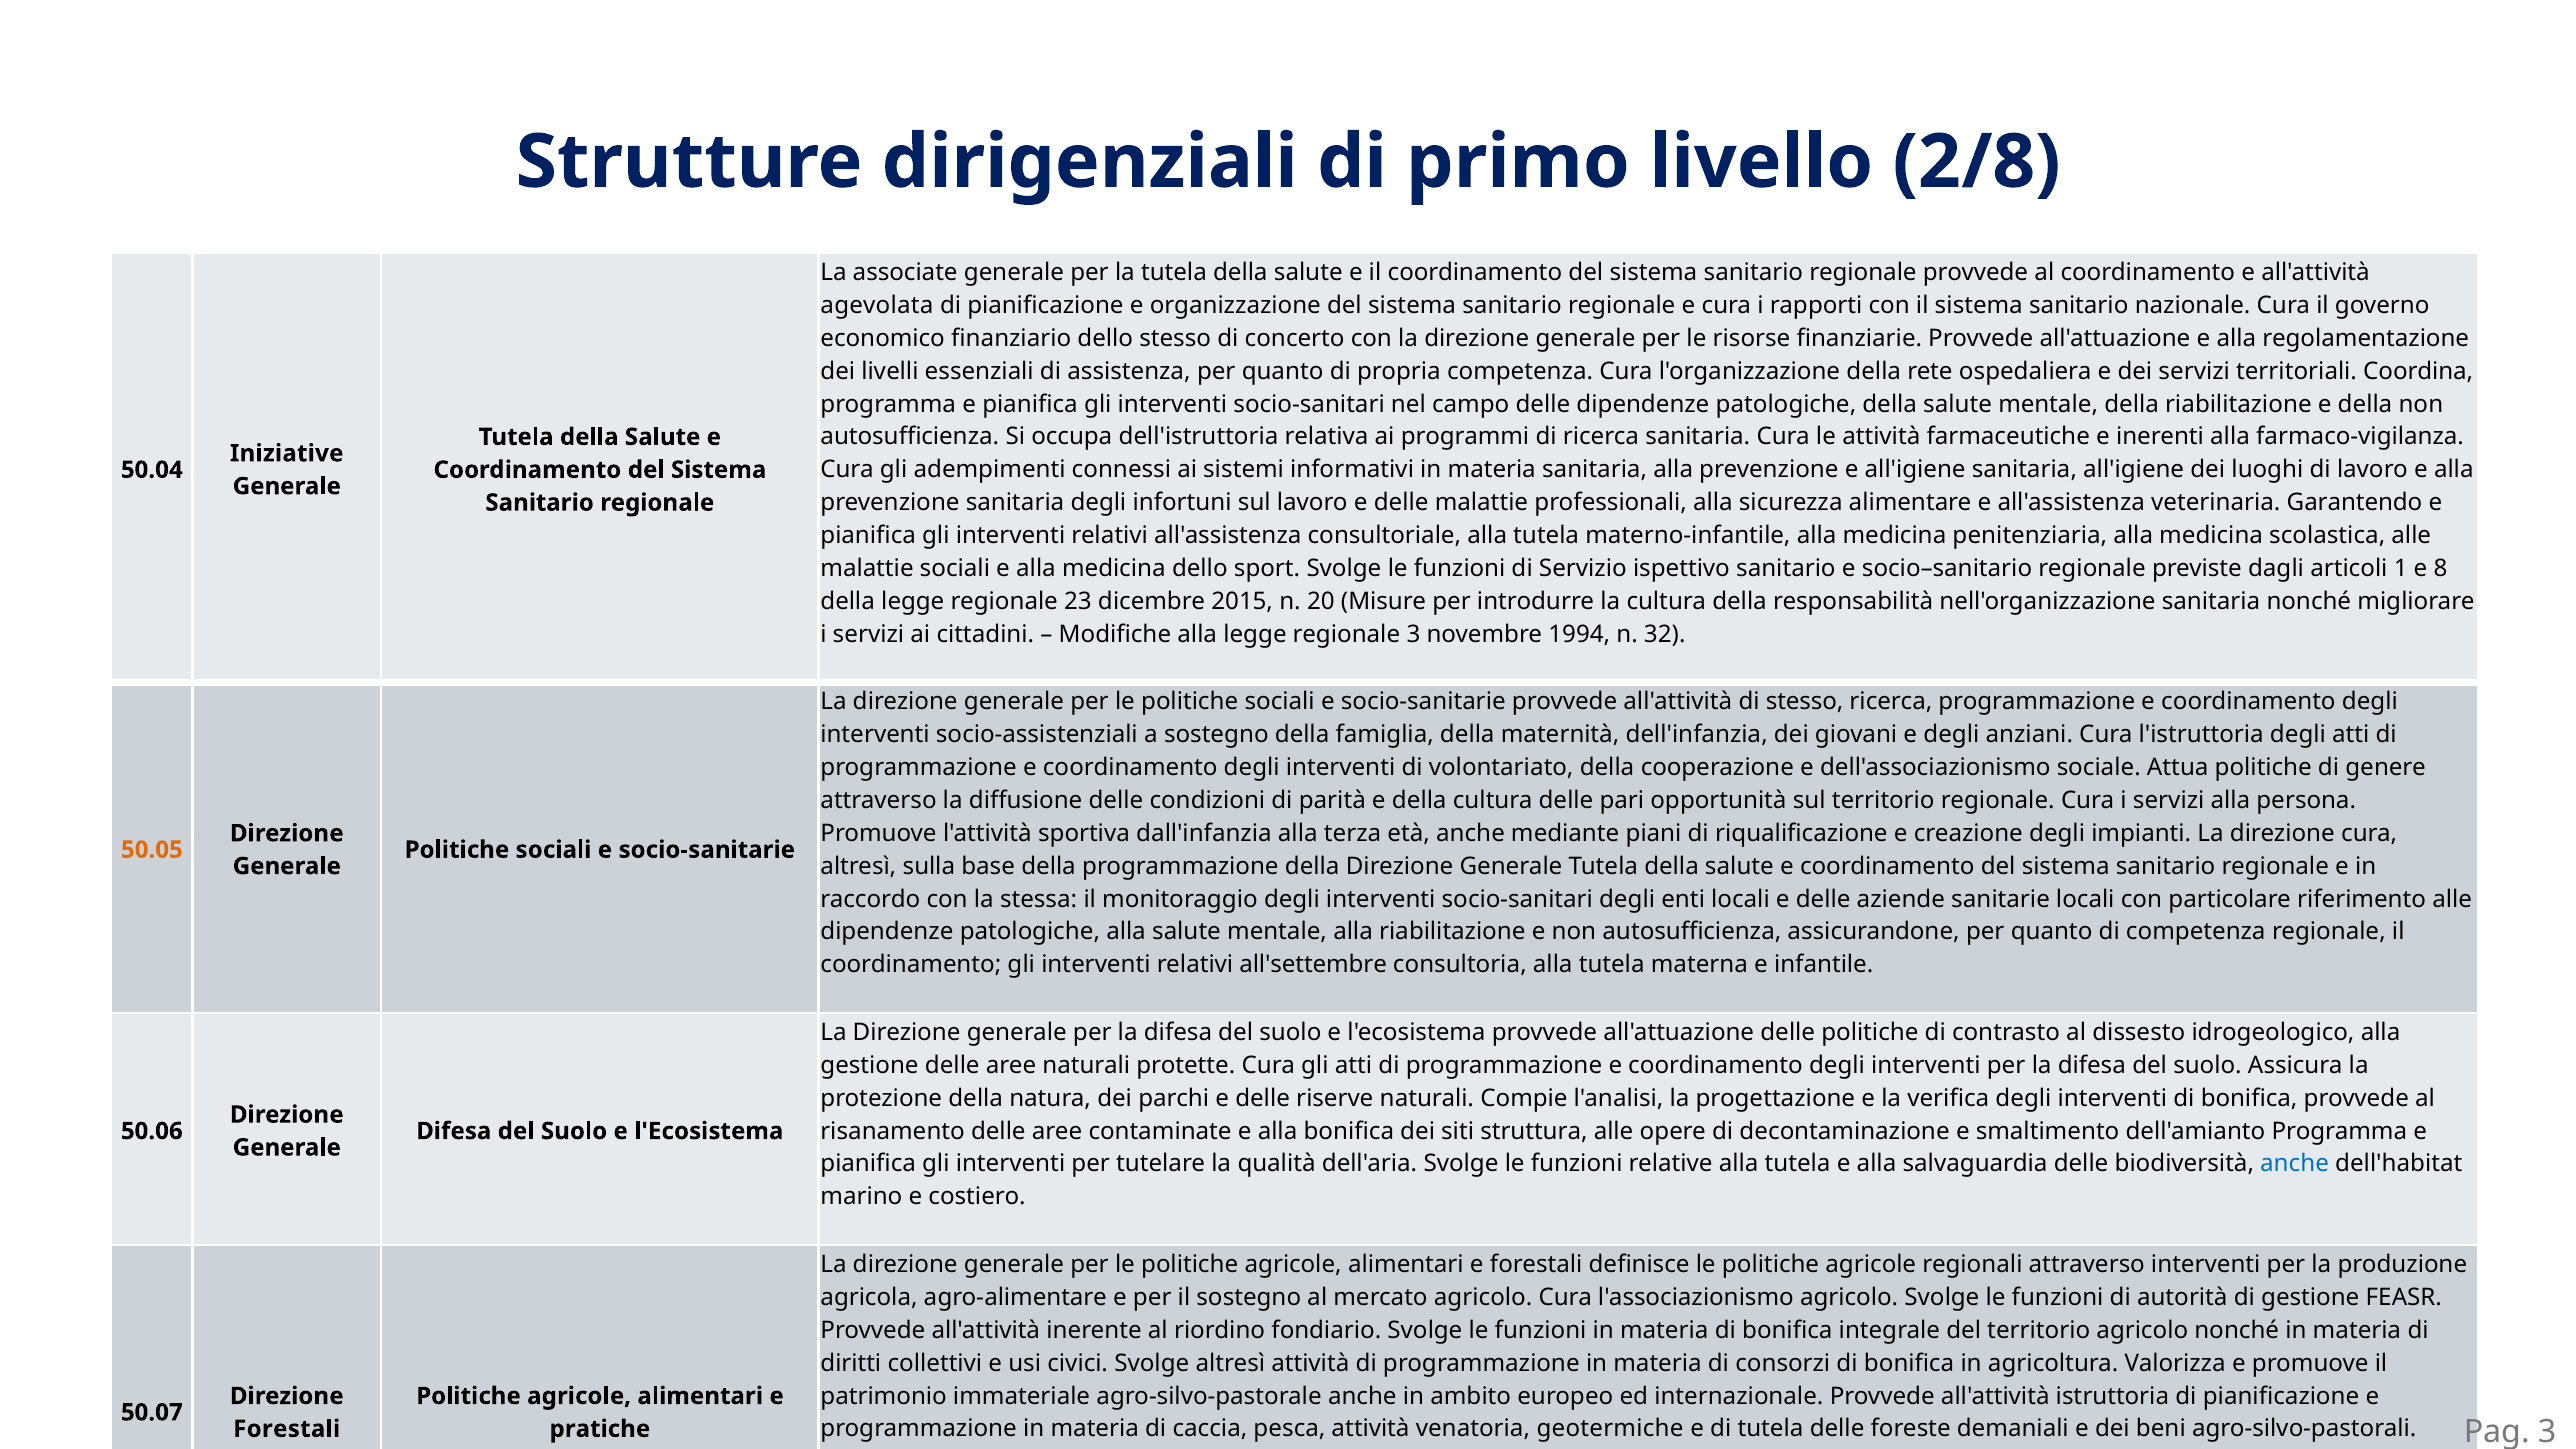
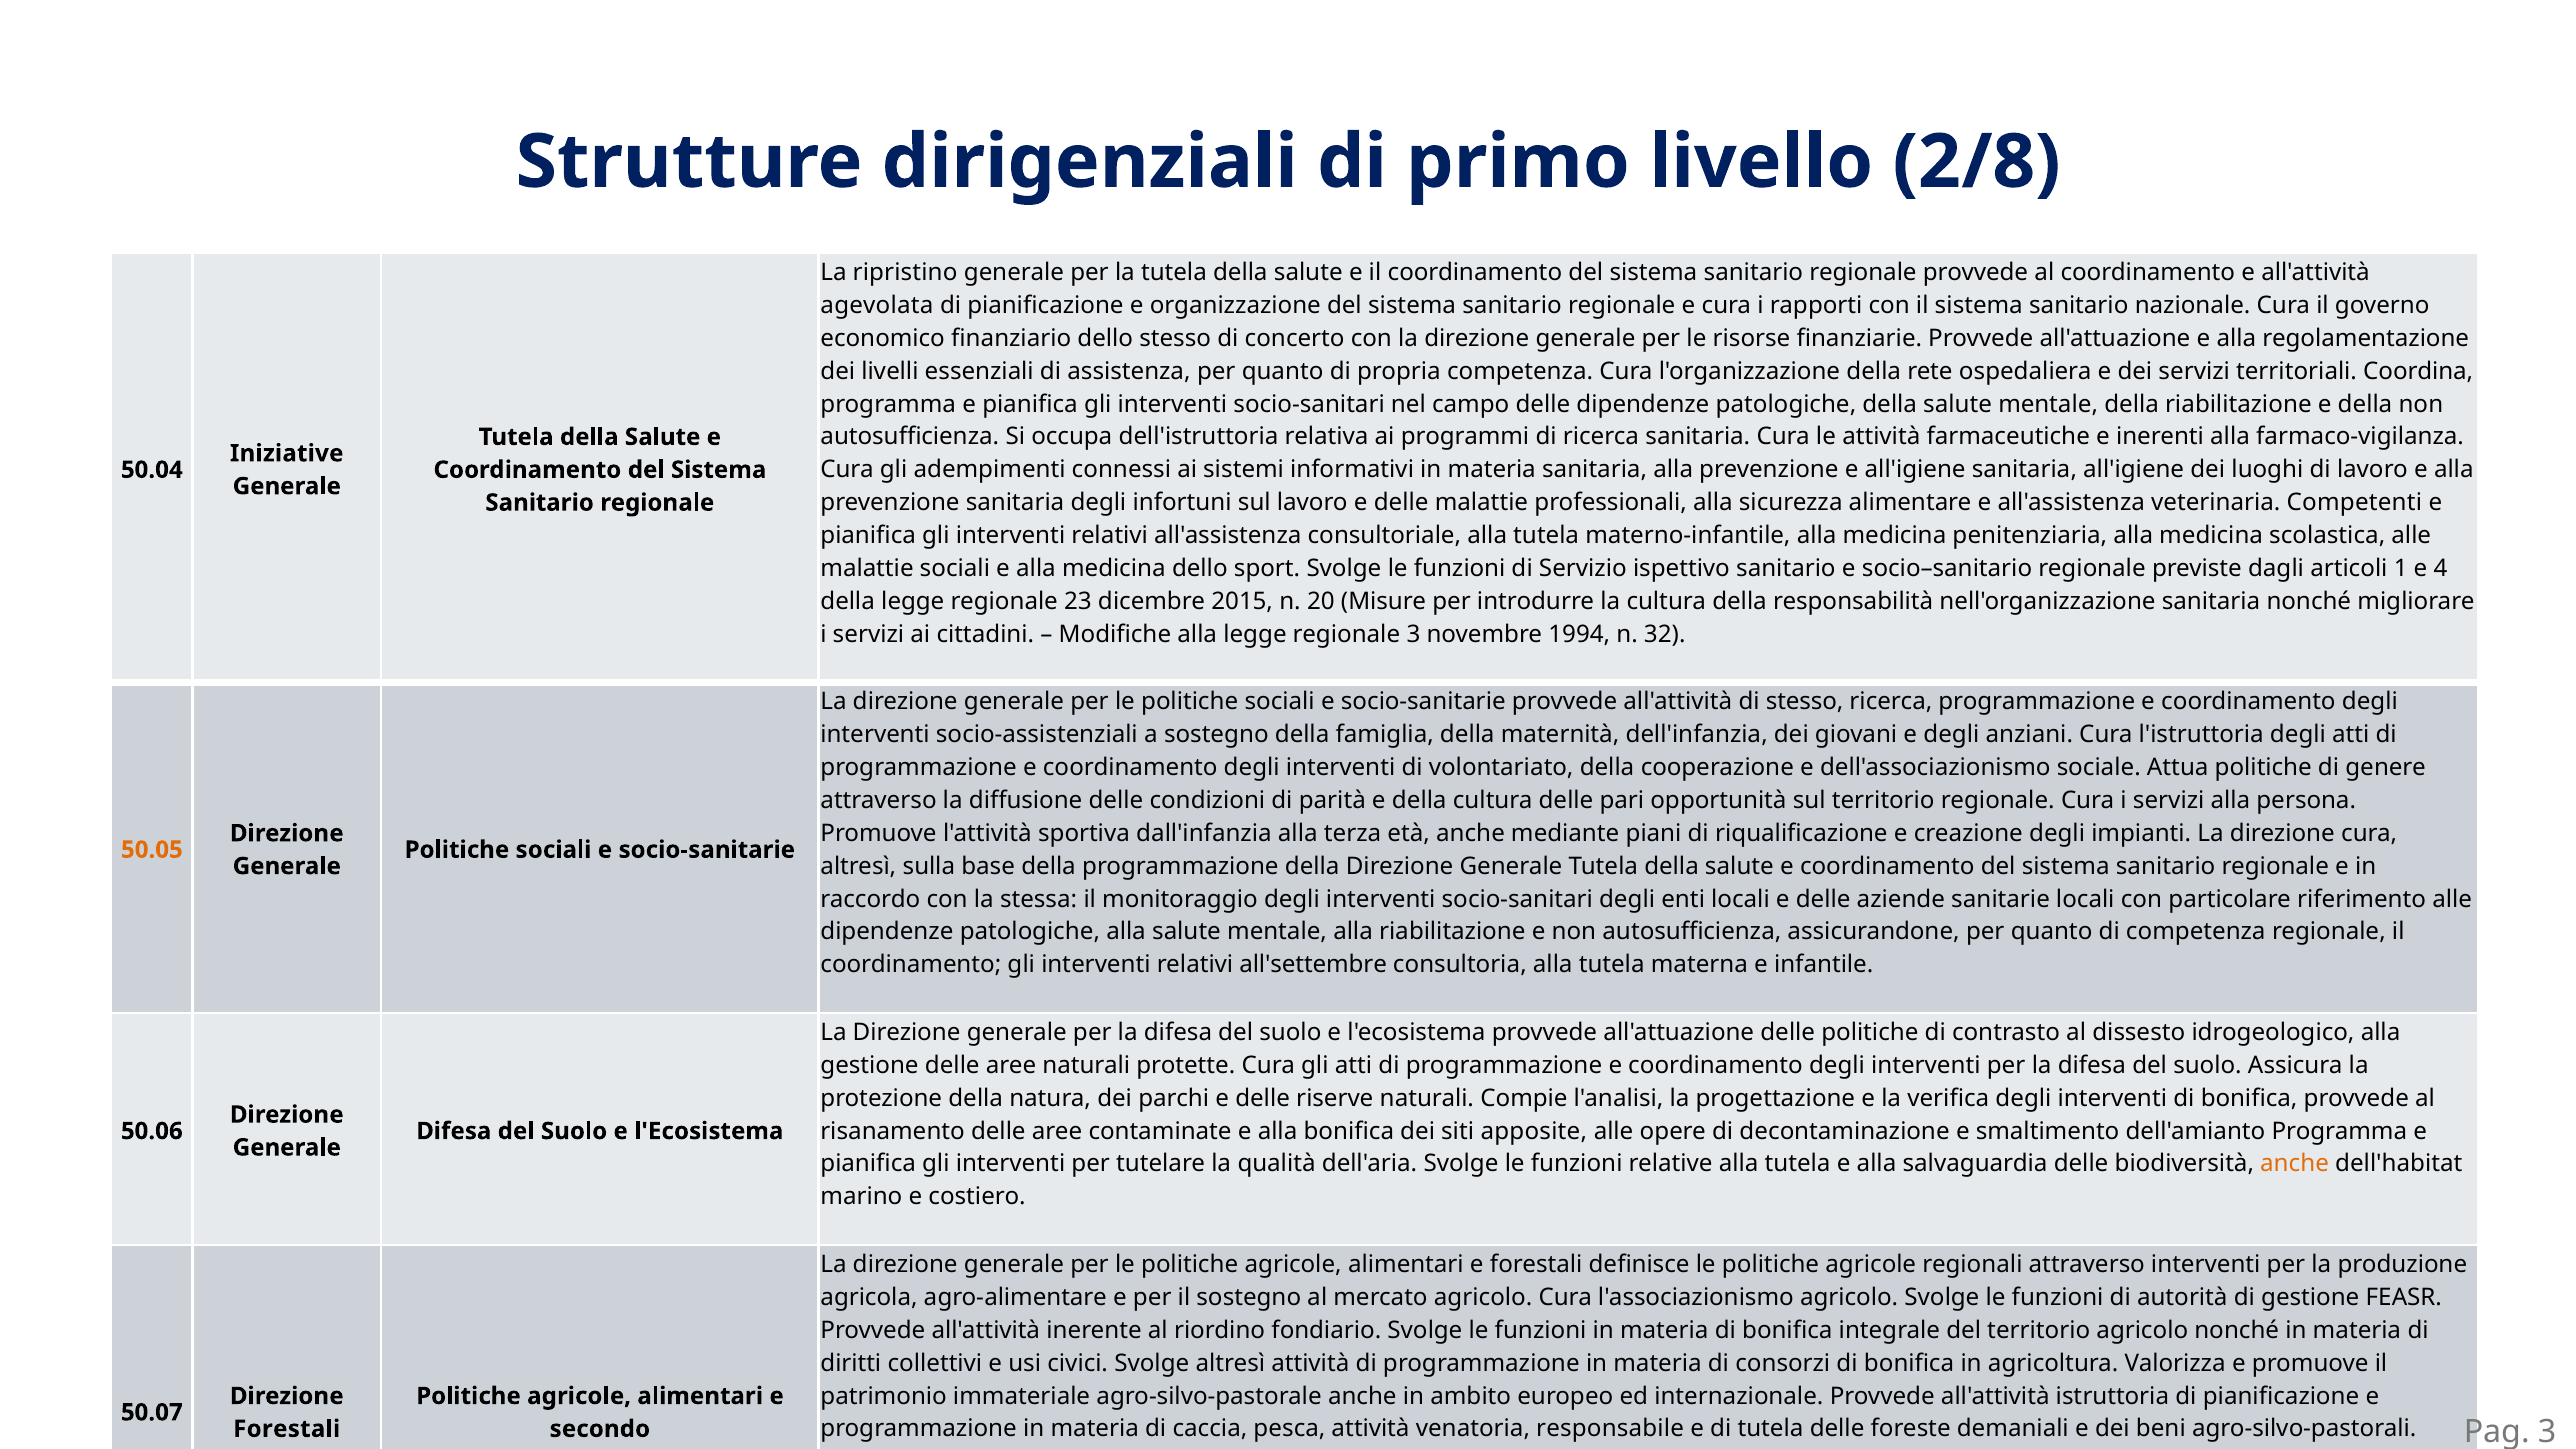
associate: associate -> ripristino
Garantendo: Garantendo -> Competenti
8: 8 -> 4
struttura: struttura -> apposite
anche at (2295, 1164) colour: blue -> orange
geotermiche: geotermiche -> responsabile
pratiche: pratiche -> secondo
